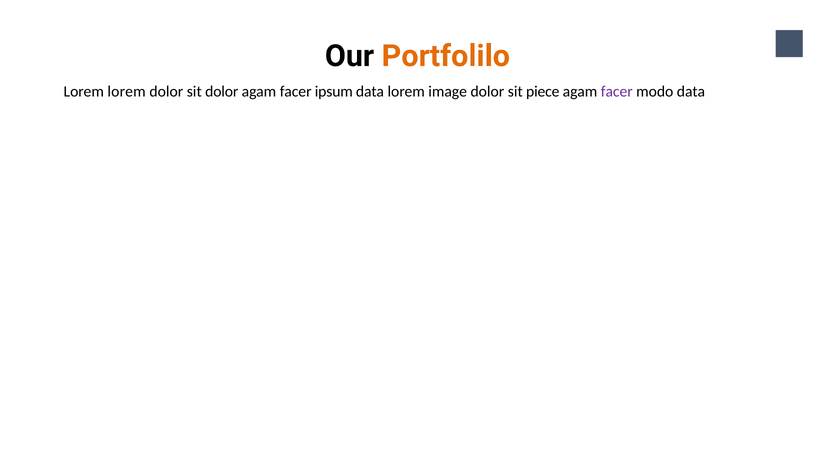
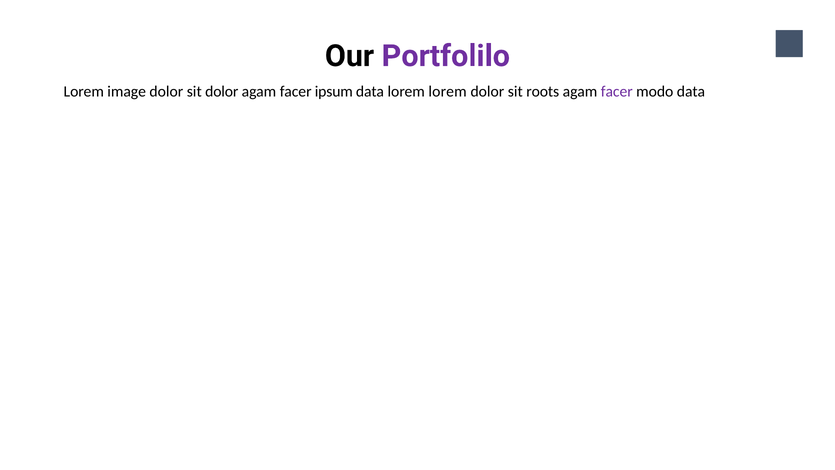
Portfolilo colour: orange -> purple
Lorem lorem: lorem -> image
lorem image: image -> lorem
piece: piece -> roots
